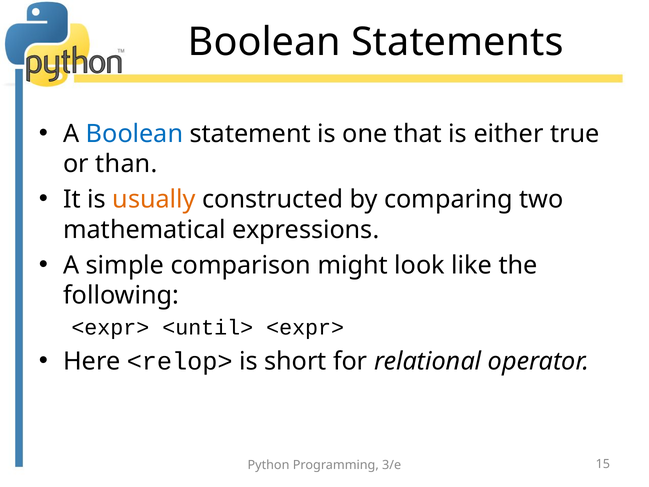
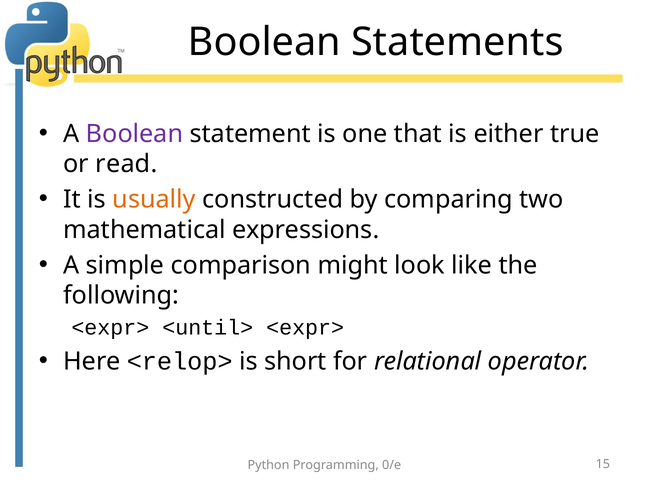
Boolean at (135, 134) colour: blue -> purple
than: than -> read
3/e: 3/e -> 0/e
